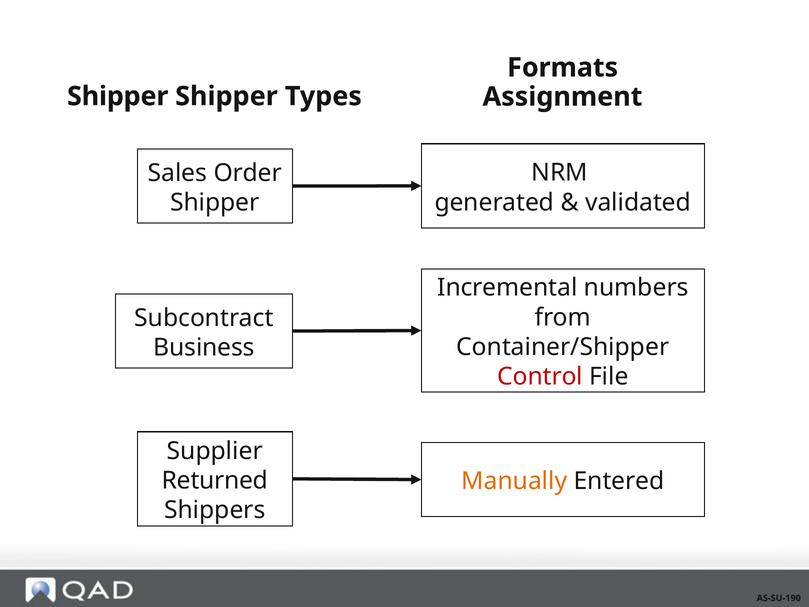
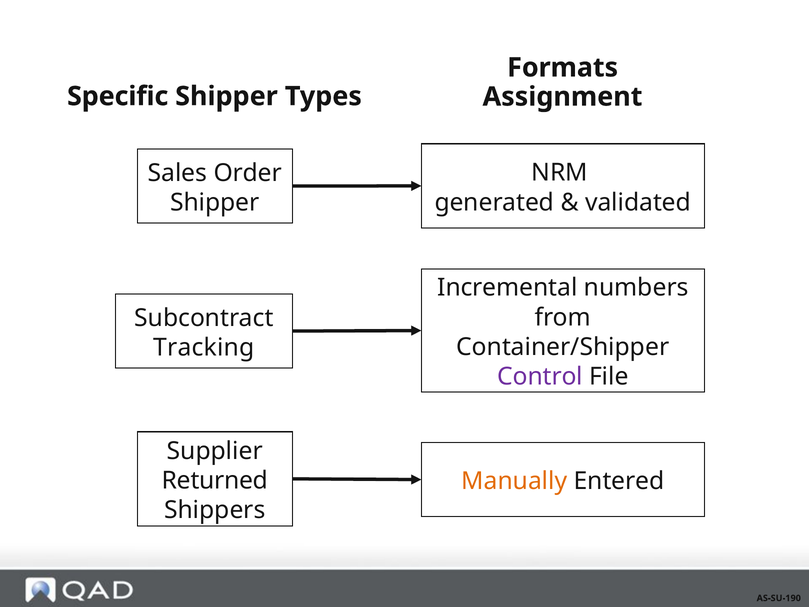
Shipper at (118, 96): Shipper -> Specific
Business: Business -> Tracking
Control colour: red -> purple
